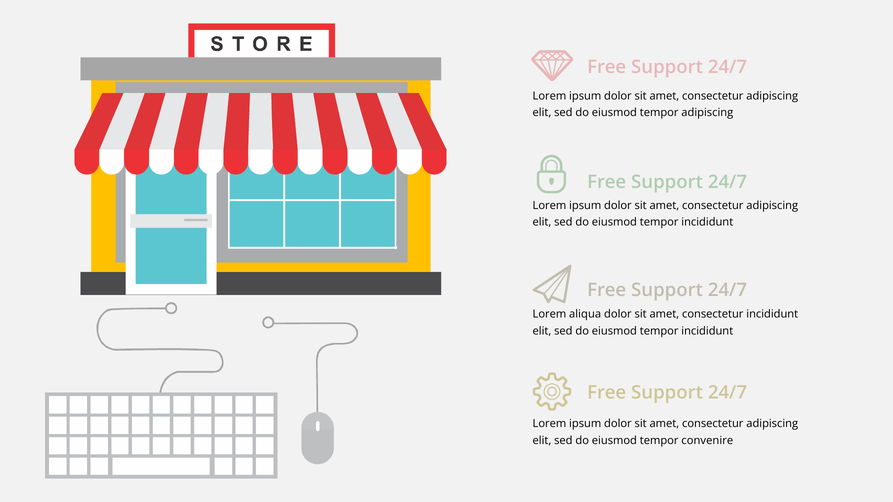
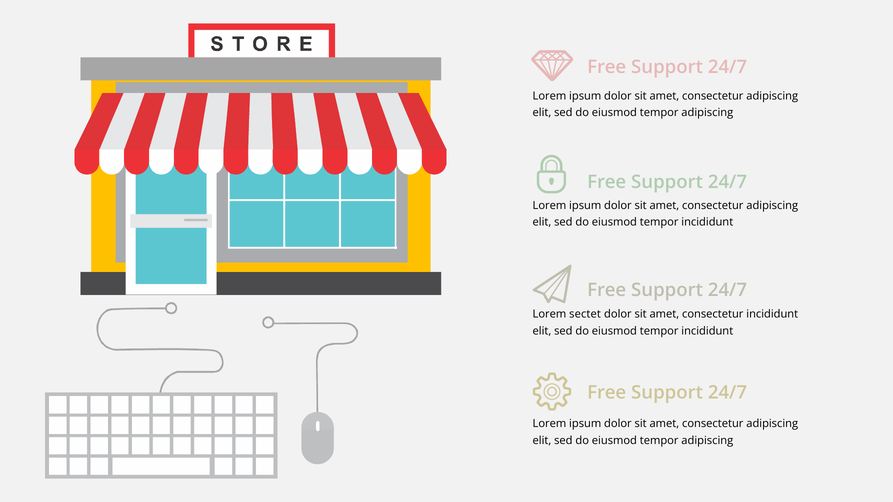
aliqua: aliqua -> sectet
convenire at (707, 441): convenire -> adipiscing
